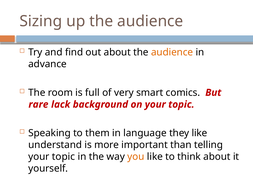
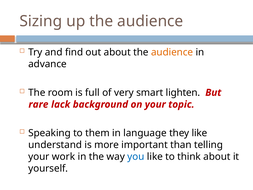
comics: comics -> lighten
topic at (64, 156): topic -> work
you colour: orange -> blue
